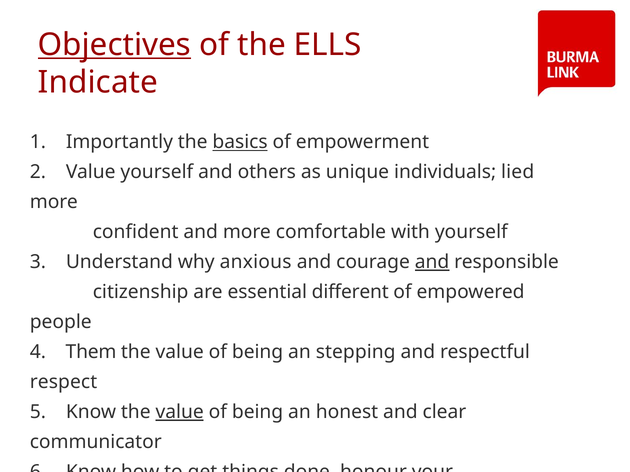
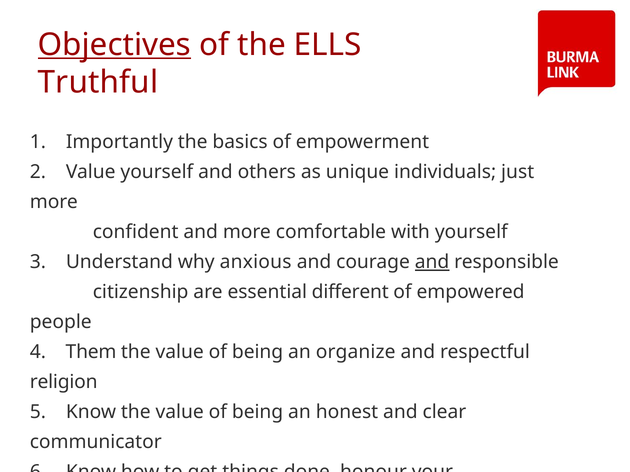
Indicate: Indicate -> Truthful
basics underline: present -> none
lied: lied -> just
stepping: stepping -> organize
respect: respect -> religion
value at (180, 412) underline: present -> none
